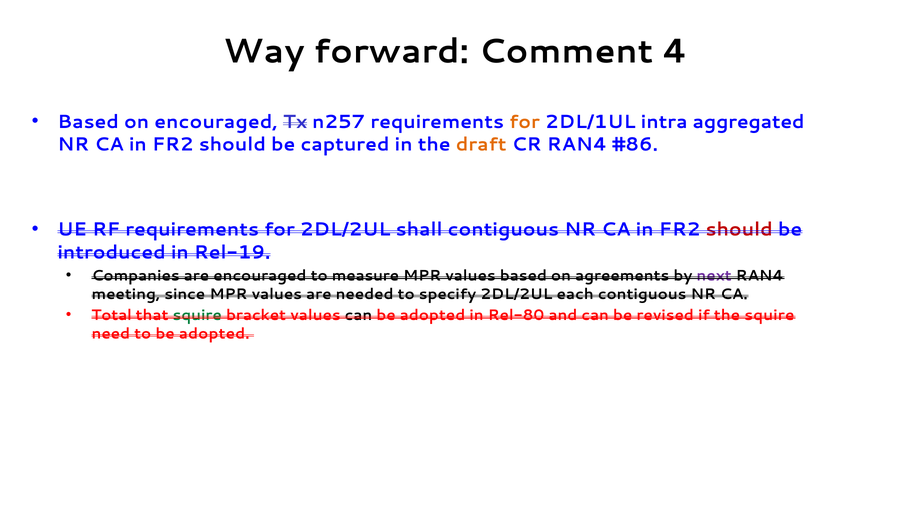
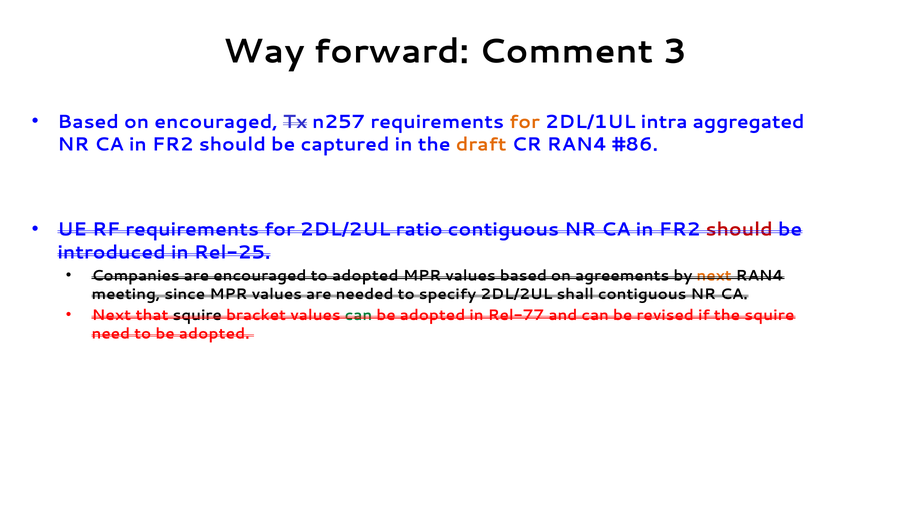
4: 4 -> 3
shall: shall -> ratio
Rel-19: Rel-19 -> Rel-25
to measure: measure -> adopted
next at (714, 275) colour: purple -> orange
each: each -> shall
Total at (112, 315): Total -> Next
squire at (197, 315) colour: green -> black
can at (358, 315) colour: black -> green
Rel-80: Rel-80 -> Rel-77
